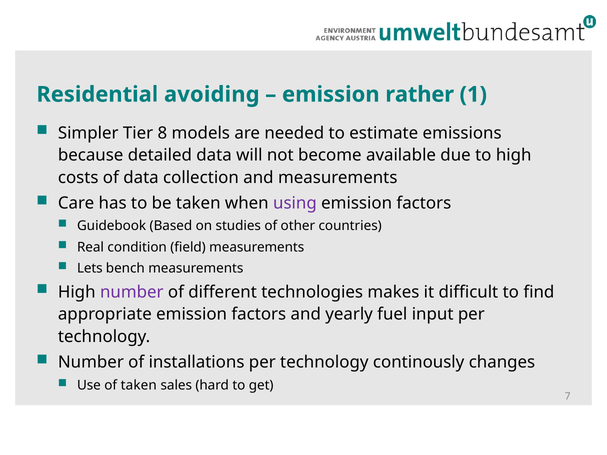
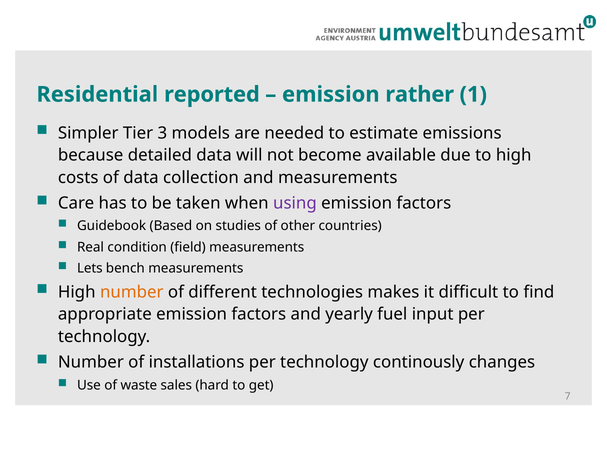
avoiding: avoiding -> reported
8: 8 -> 3
number at (132, 292) colour: purple -> orange
of taken: taken -> waste
